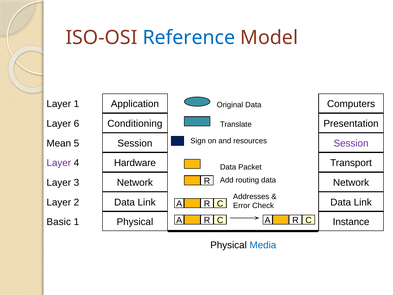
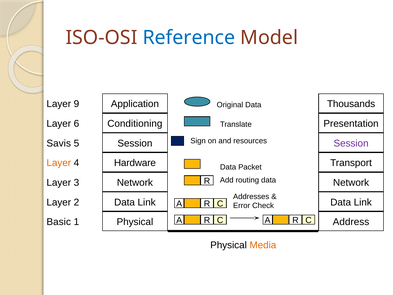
Layer 1: 1 -> 9
Computers: Computers -> Thousands
Mean: Mean -> Savis
Layer at (59, 163) colour: purple -> orange
Instance: Instance -> Address
Media colour: blue -> orange
